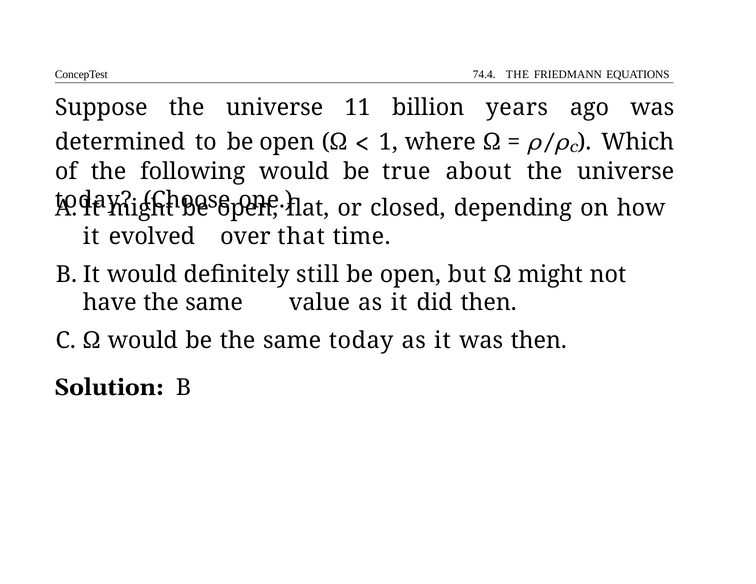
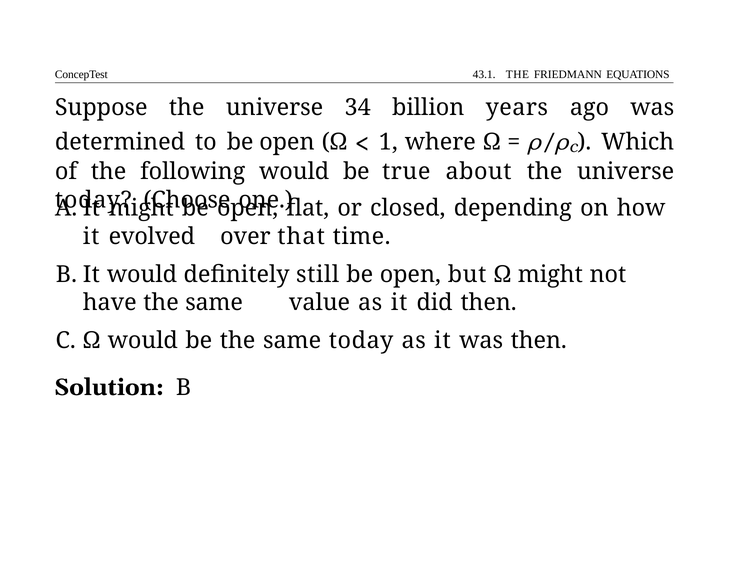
74.4: 74.4 -> 43.1
11: 11 -> 34
